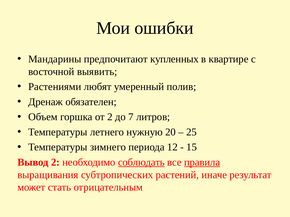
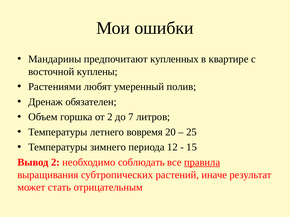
выявить: выявить -> куплены
нужную: нужную -> вовремя
соблюдать underline: present -> none
